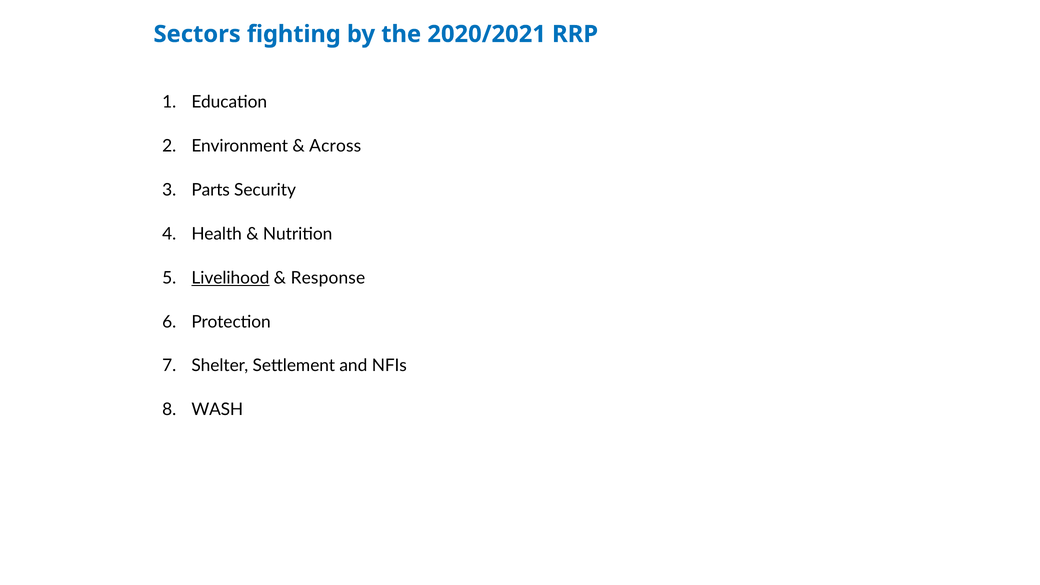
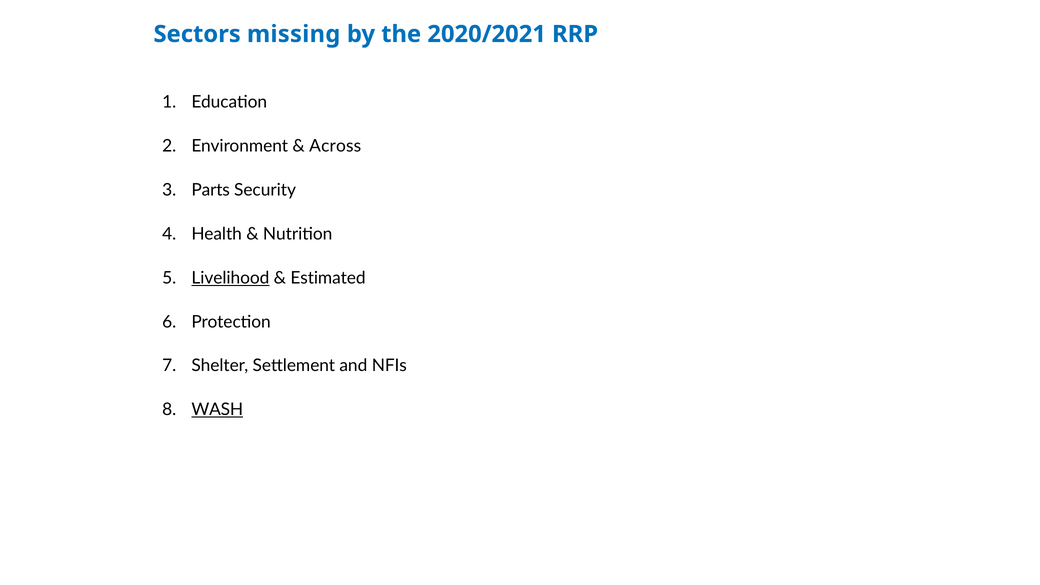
fighting: fighting -> missing
Response: Response -> Estimated
WASH underline: none -> present
